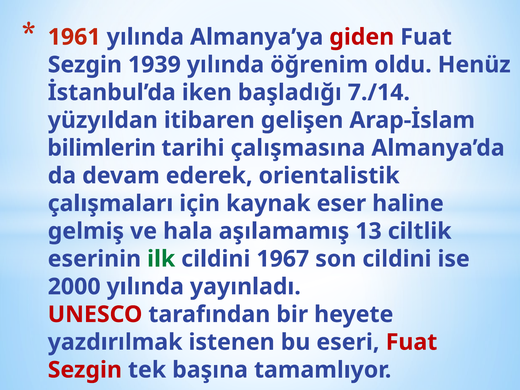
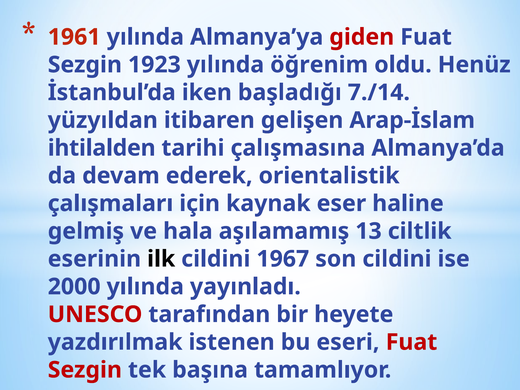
1939: 1939 -> 1923
bilimlerin: bilimlerin -> ihtilalden
ilk colour: green -> black
